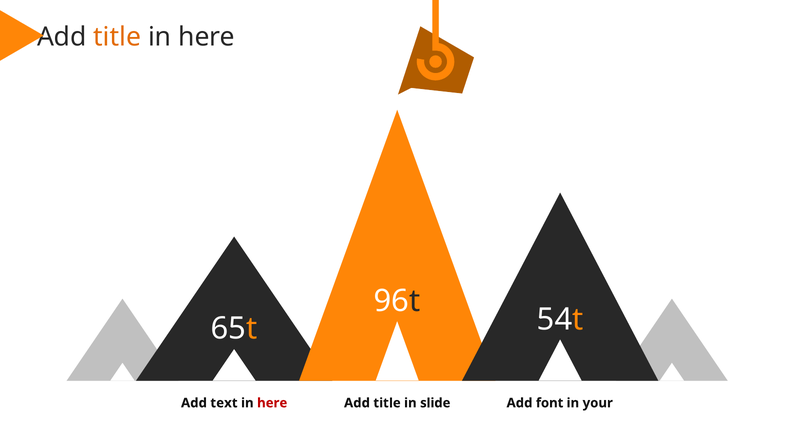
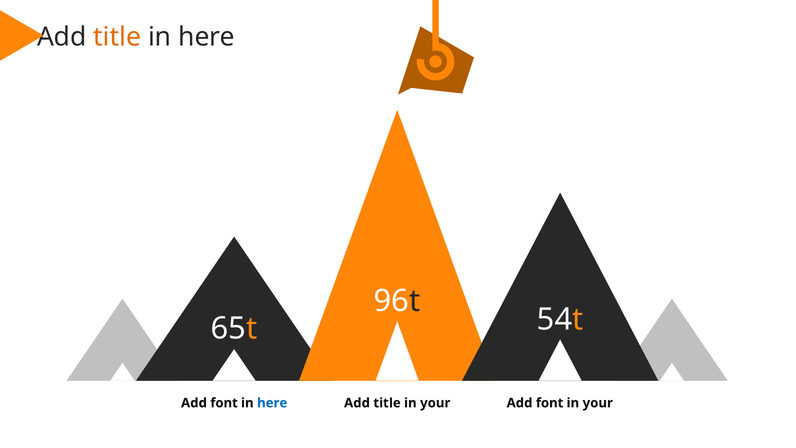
text at (224, 403): text -> font
here at (272, 403) colour: red -> blue
title in slide: slide -> your
